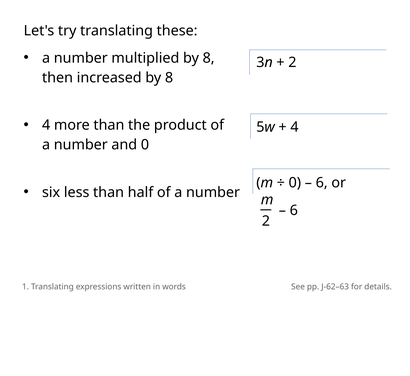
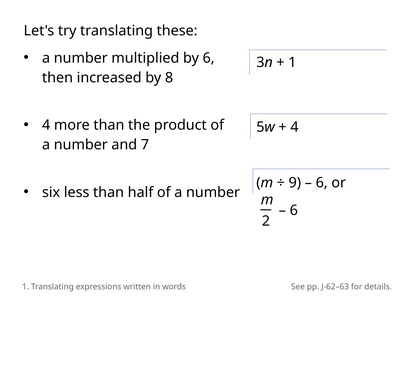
multiplied by 8: 8 -> 6
2 at (292, 63): 2 -> 1
and 0: 0 -> 7
0 at (295, 182): 0 -> 9
